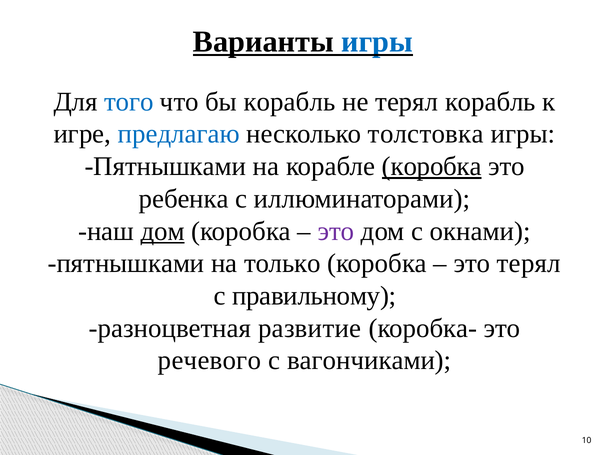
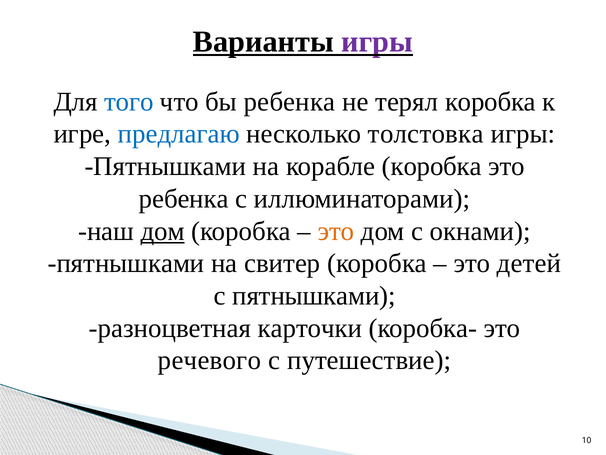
игры at (377, 42) colour: blue -> purple
бы корабль: корабль -> ребенка
терял корабль: корабль -> коробка
коробка at (432, 166) underline: present -> none
это at (336, 231) colour: purple -> orange
только: только -> свитер
это терял: терял -> детей
с правильному: правильному -> пятнышками
развитие: развитие -> карточки
вагончиками: вагончиками -> путешествие
